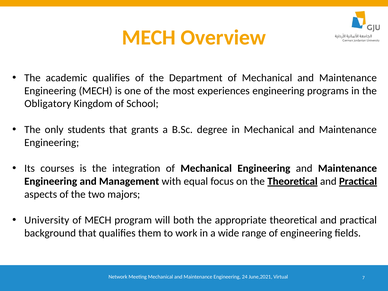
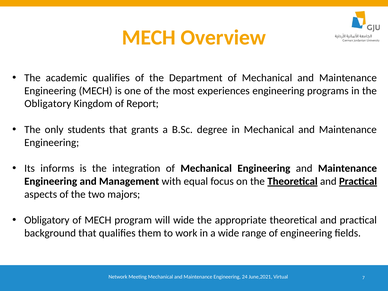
School: School -> Report
courses: courses -> informs
University at (47, 220): University -> Obligatory
will both: both -> wide
